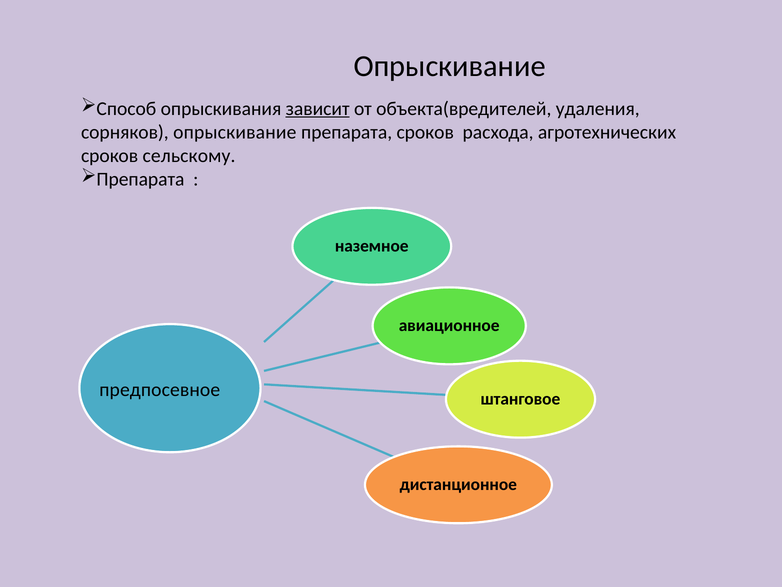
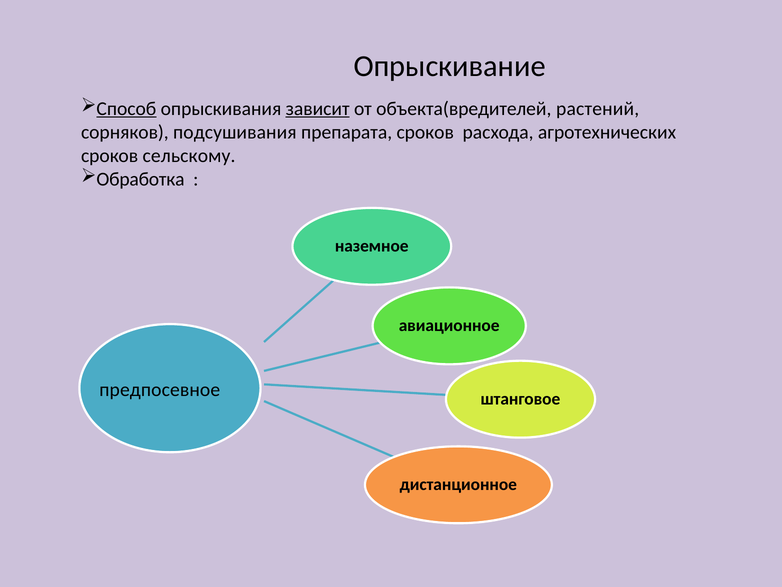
Способ underline: none -> present
удаления: удаления -> растений
сорняков опрыскивание: опрыскивание -> подсушивания
Препарата at (140, 179): Препарата -> Обработка
